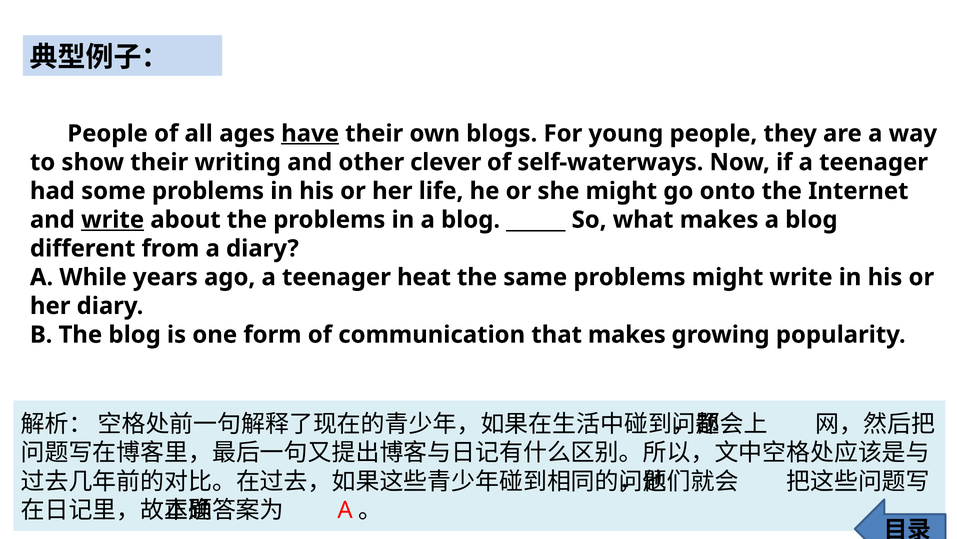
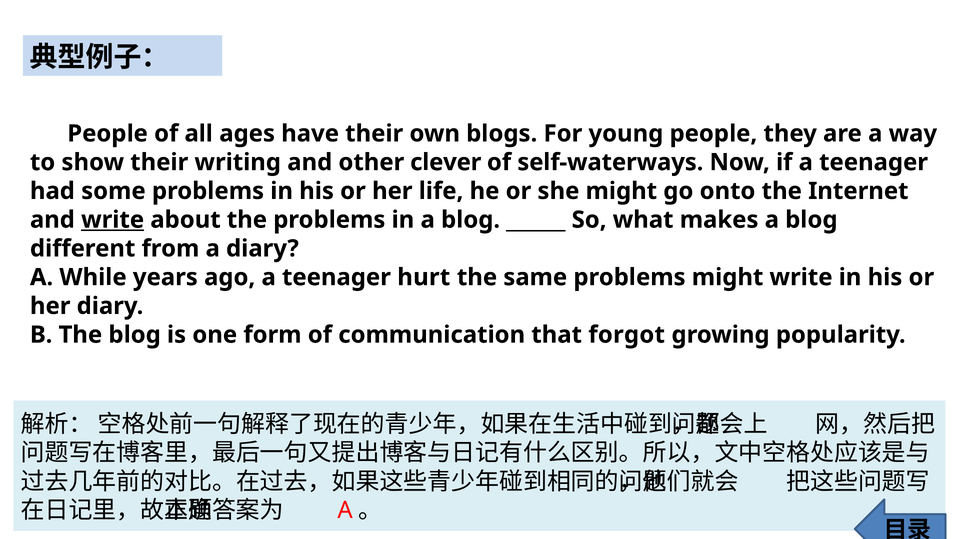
have underline: present -> none
heat: heat -> hurt
that makes: makes -> forgot
